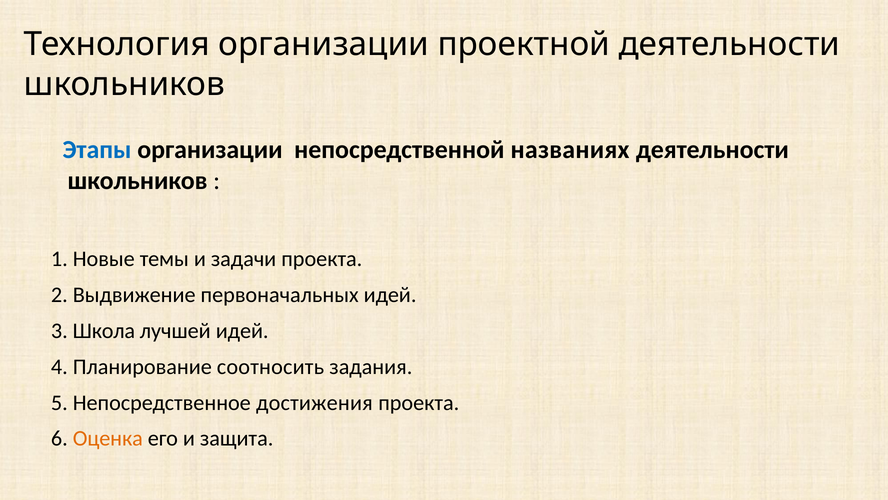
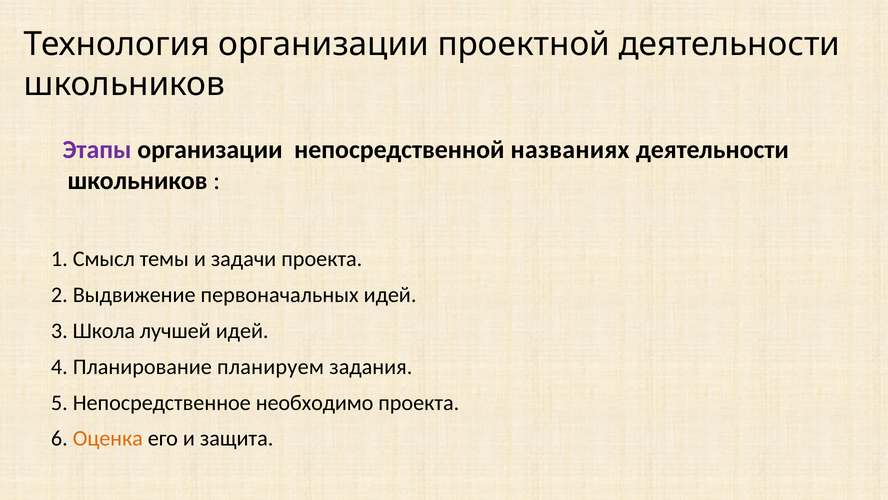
Этапы colour: blue -> purple
Новые: Новые -> Смысл
соотносить: соотносить -> планируем
достижения: достижения -> необходимо
